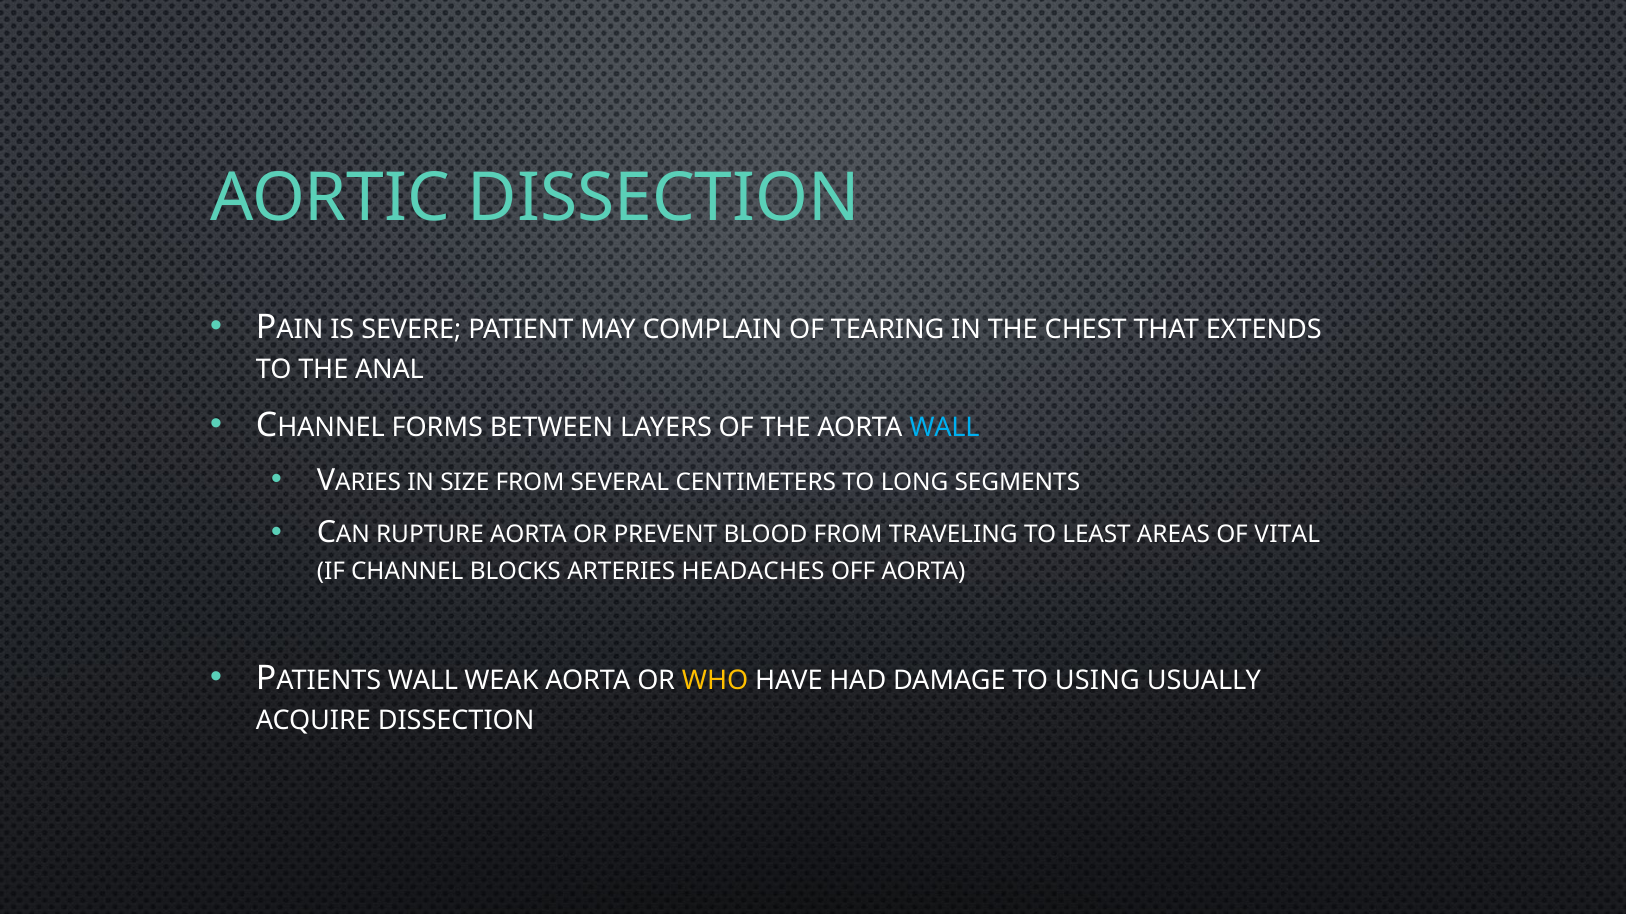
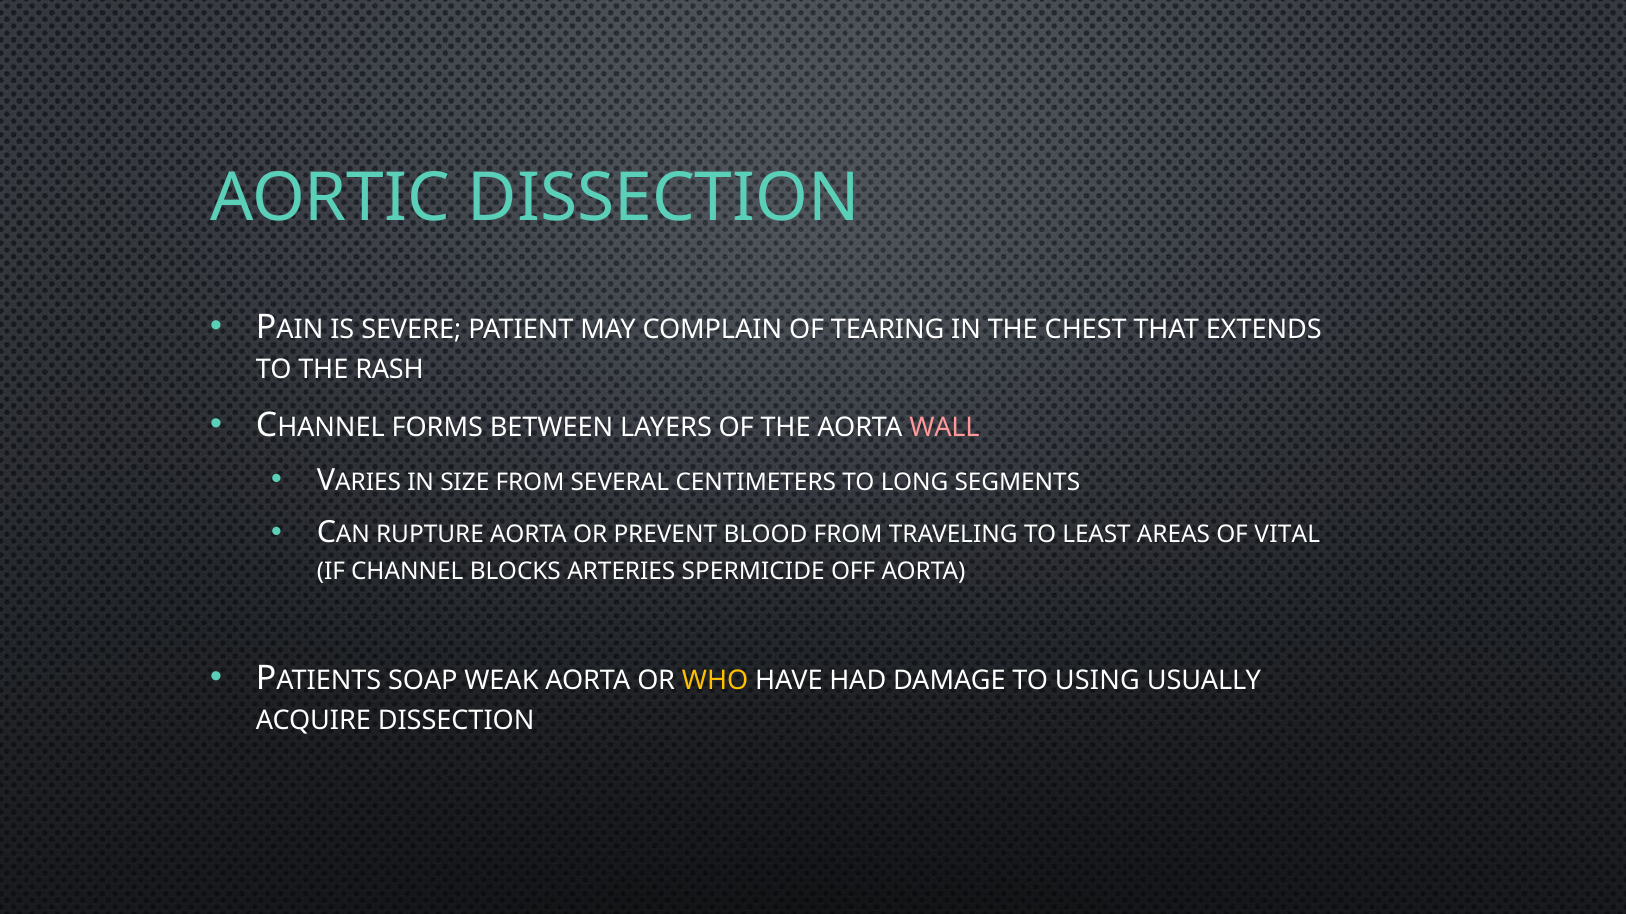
ANAL: ANAL -> RASH
WALL at (944, 428) colour: light blue -> pink
HEADACHES: HEADACHES -> SPERMICIDE
WALL at (423, 681): WALL -> SOAP
